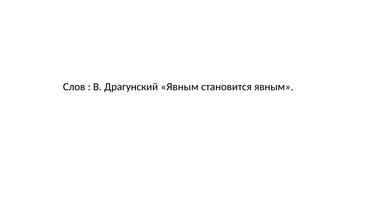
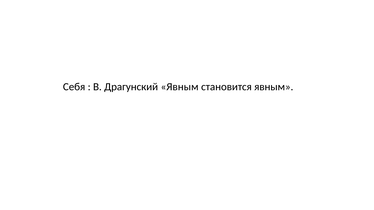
Слов: Слов -> Себя
